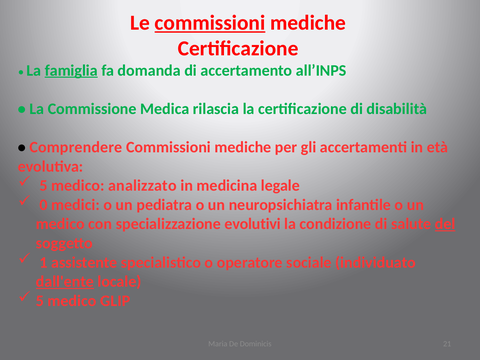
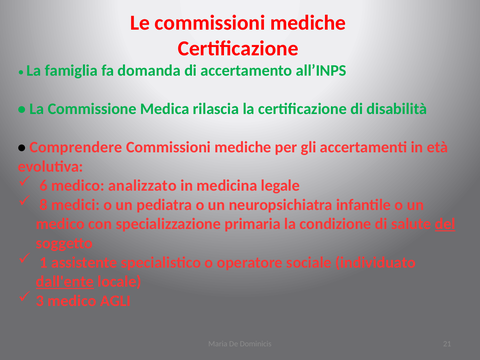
commissioni at (210, 23) underline: present -> none
famiglia underline: present -> none
5 at (44, 186): 5 -> 6
0: 0 -> 8
evolutivi: evolutivi -> primaria
5 at (40, 301): 5 -> 3
GLIP: GLIP -> AGLI
